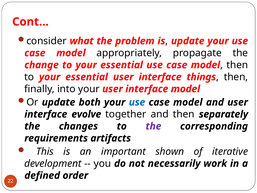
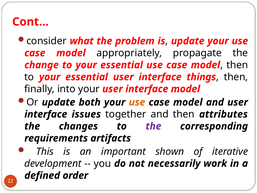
use at (137, 102) colour: blue -> orange
evolve: evolve -> issues
separately: separately -> attributes
